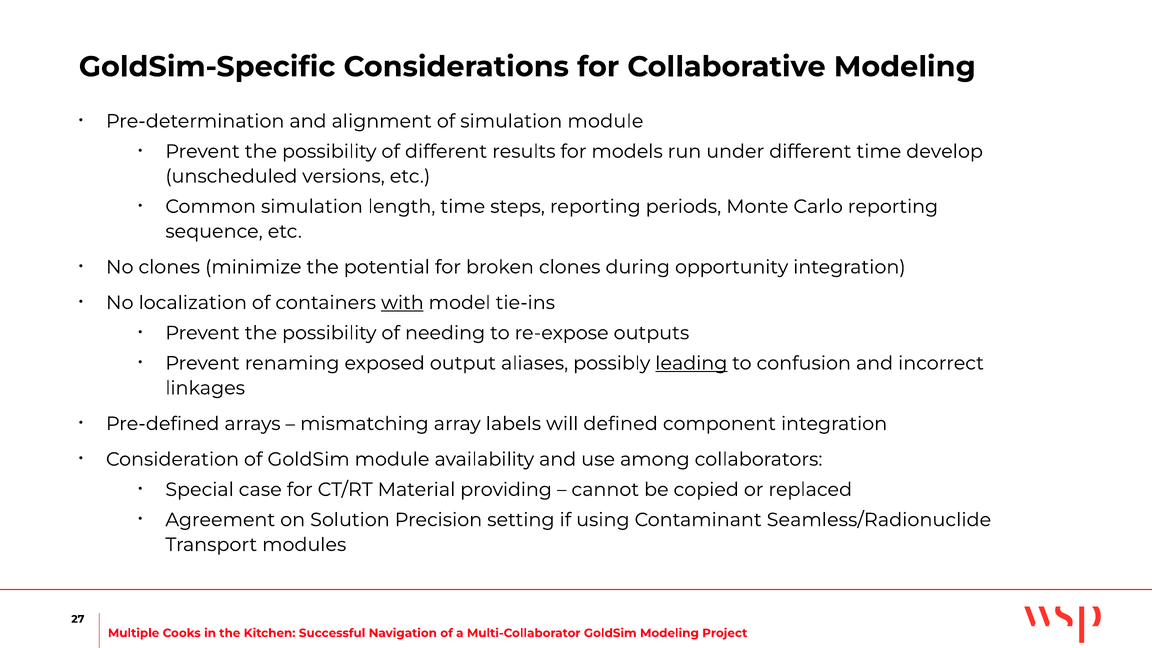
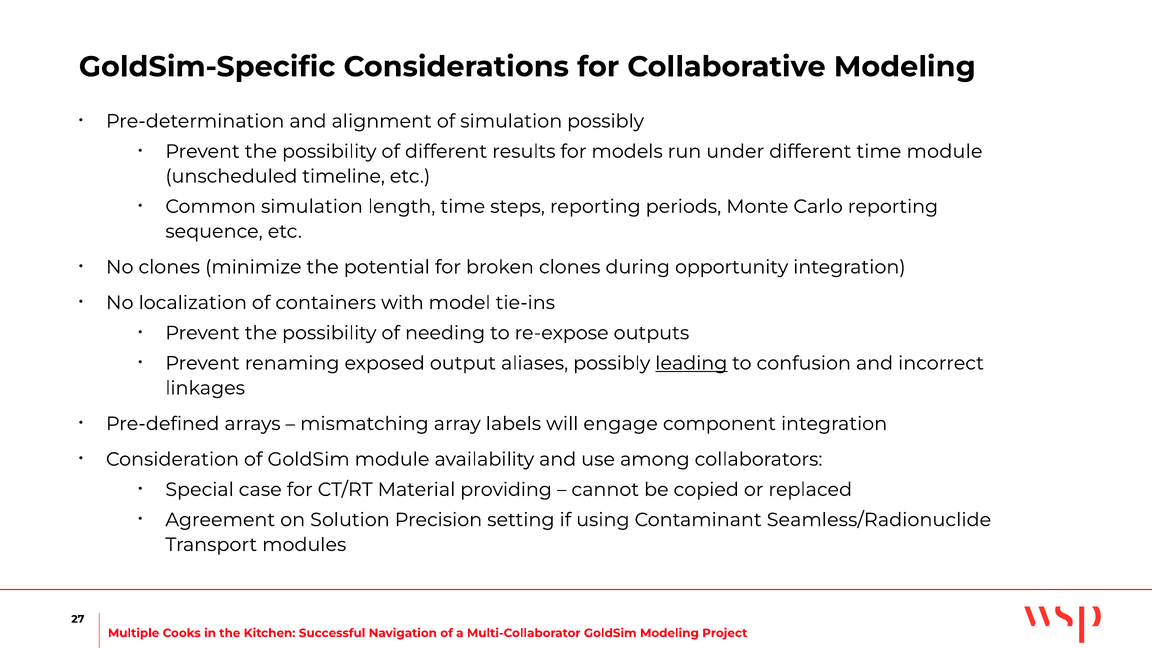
simulation module: module -> possibly
time develop: develop -> module
versions: versions -> timeline
with underline: present -> none
defined: defined -> engage
